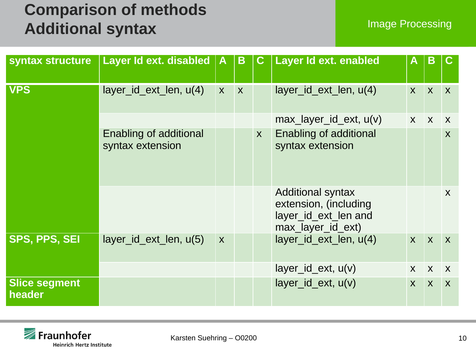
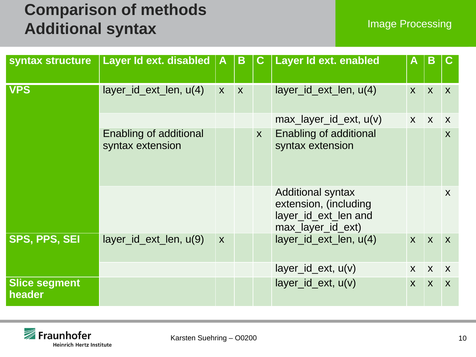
u(5: u(5 -> u(9
